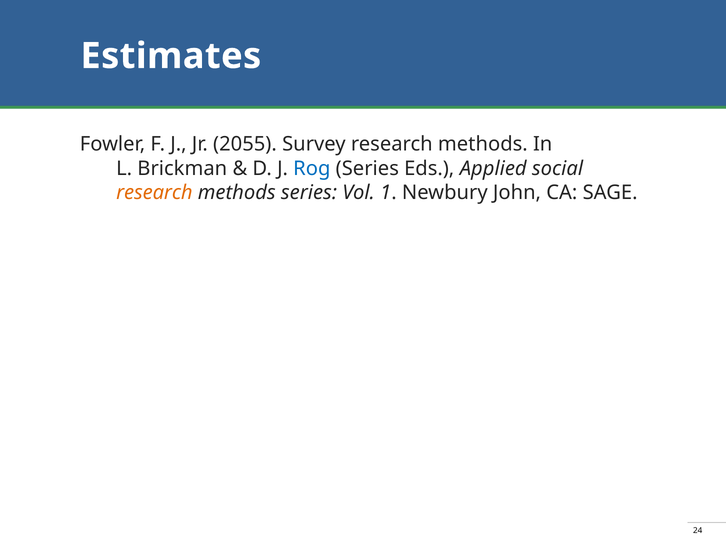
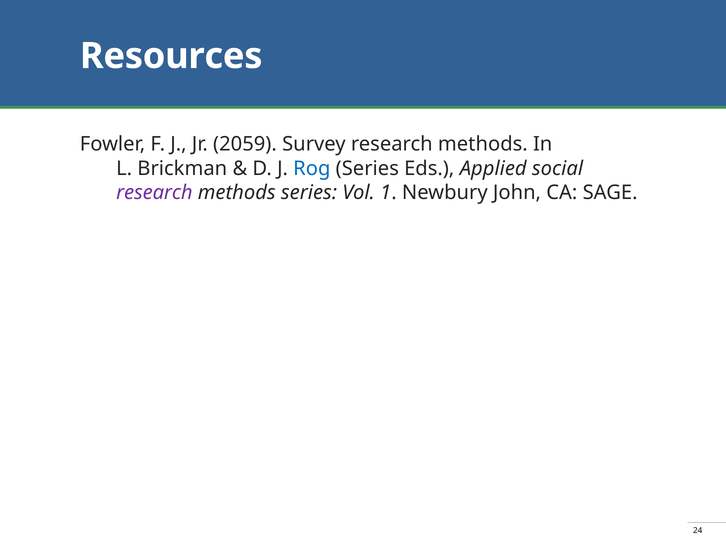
Estimates: Estimates -> Resources
2055: 2055 -> 2059
research at (154, 193) colour: orange -> purple
